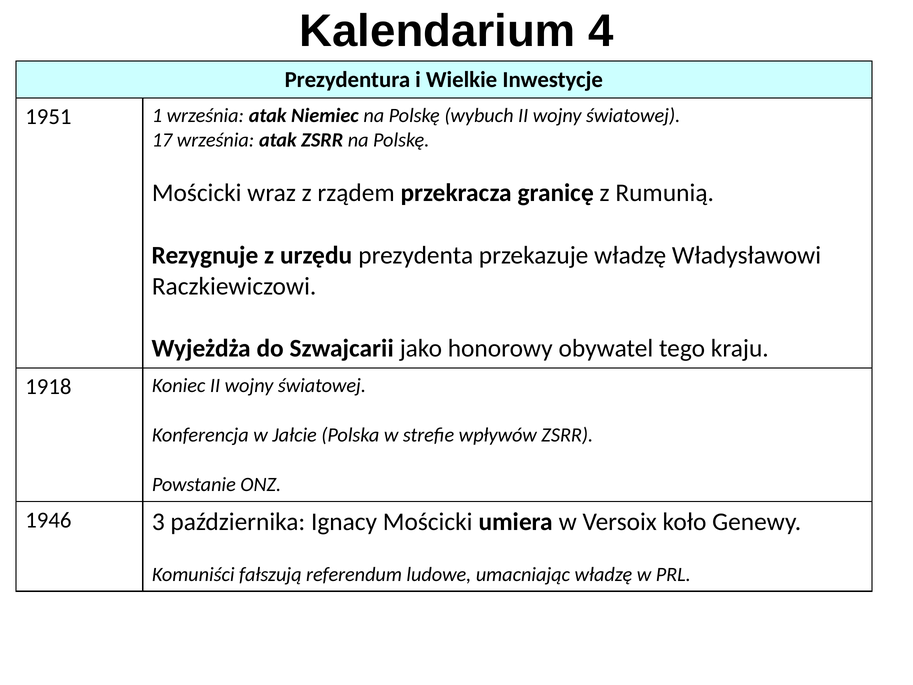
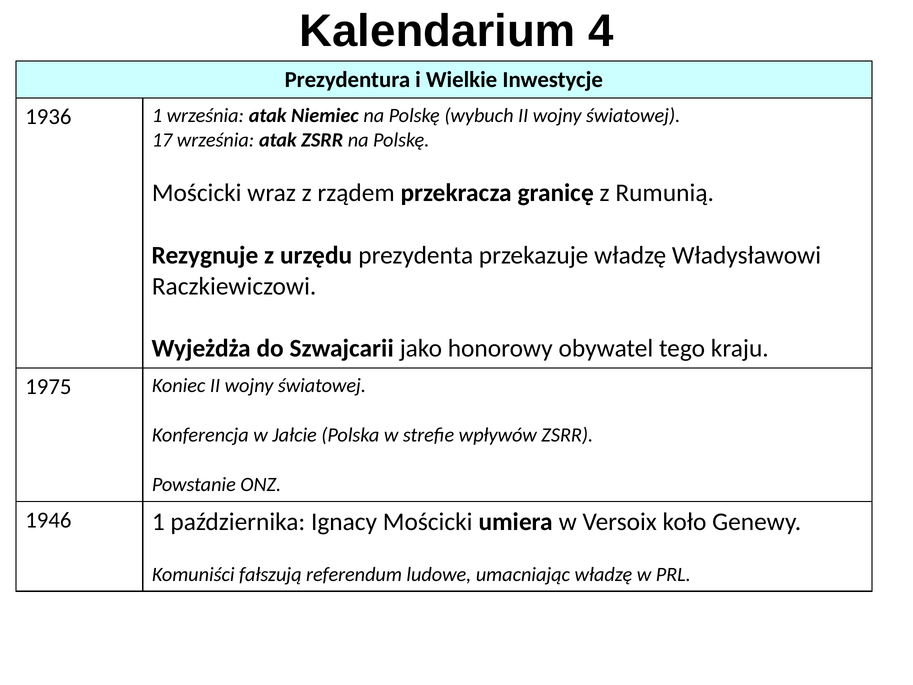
1951: 1951 -> 1936
1918: 1918 -> 1975
1946 3: 3 -> 1
